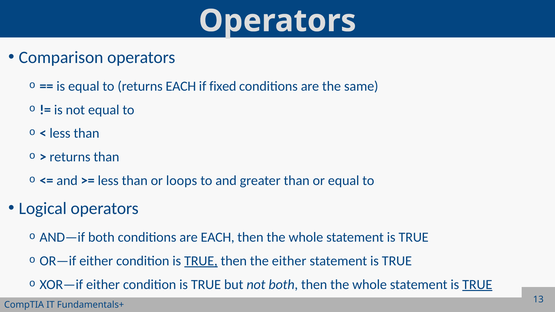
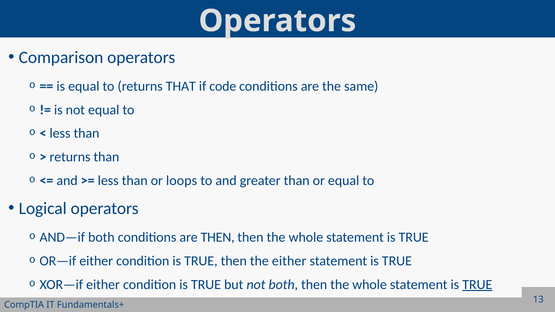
returns EACH: EACH -> THAT
fixed: fixed -> code
are EACH: EACH -> THEN
TRUE at (201, 261) underline: present -> none
